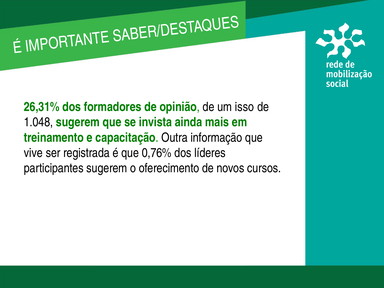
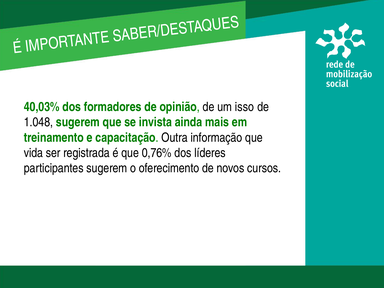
26,31%: 26,31% -> 40,03%
vive: vive -> vida
